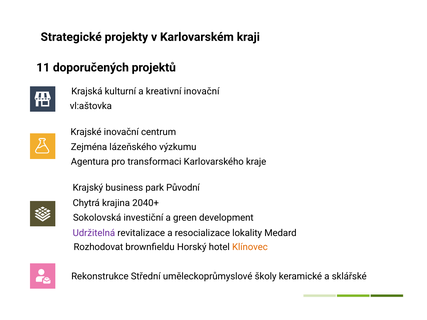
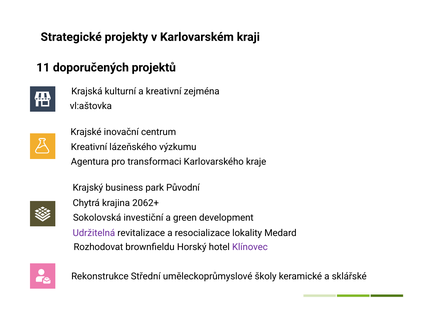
kreativní inovační: inovační -> zejména
Zejména at (89, 147): Zejména -> Kreativní
2040+: 2040+ -> 2062+
Klínovec colour: orange -> purple
